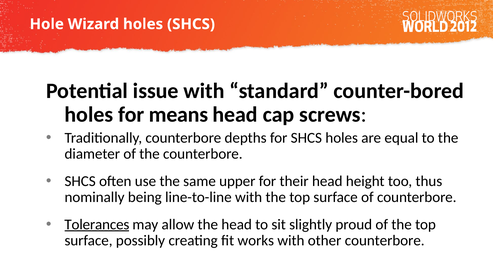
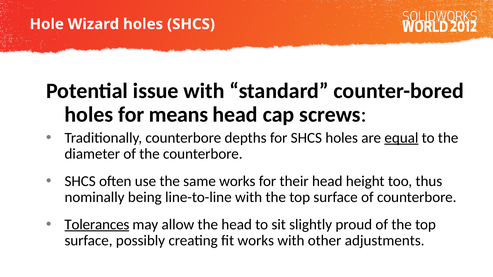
equal underline: none -> present
same upper: upper -> works
other counterbore: counterbore -> adjustments
